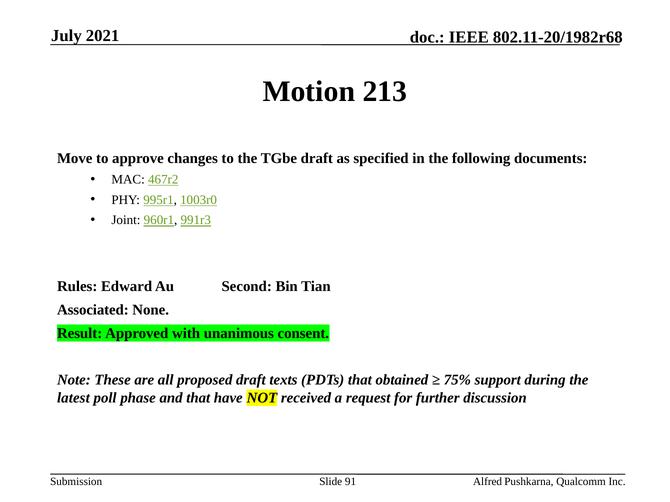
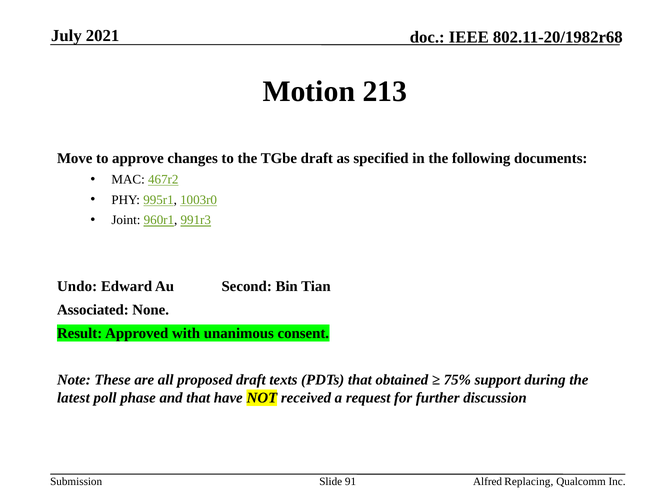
Rules: Rules -> Undo
Pushkarna: Pushkarna -> Replacing
